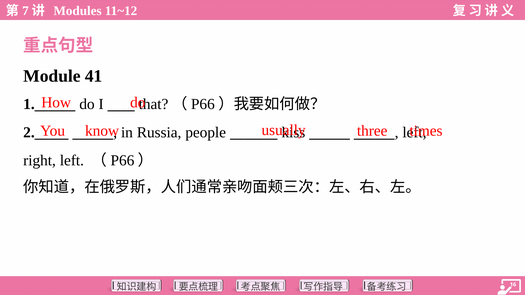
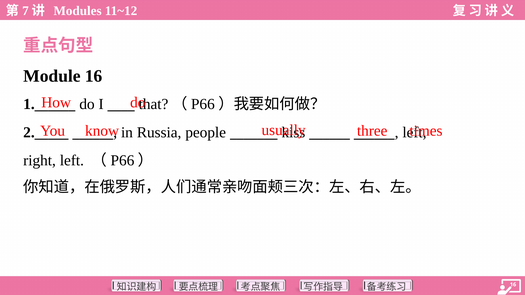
Module 41: 41 -> 16
